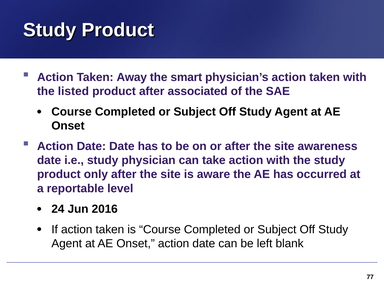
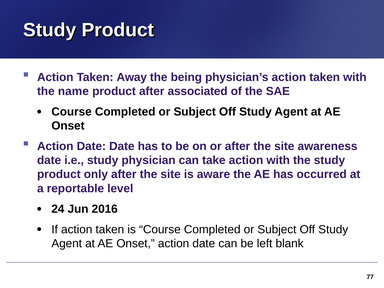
smart: smart -> being
listed: listed -> name
